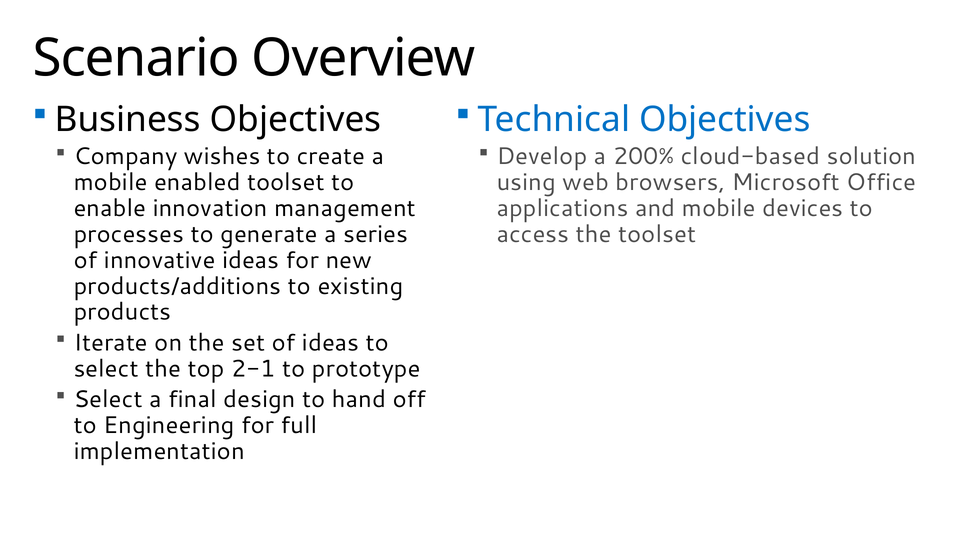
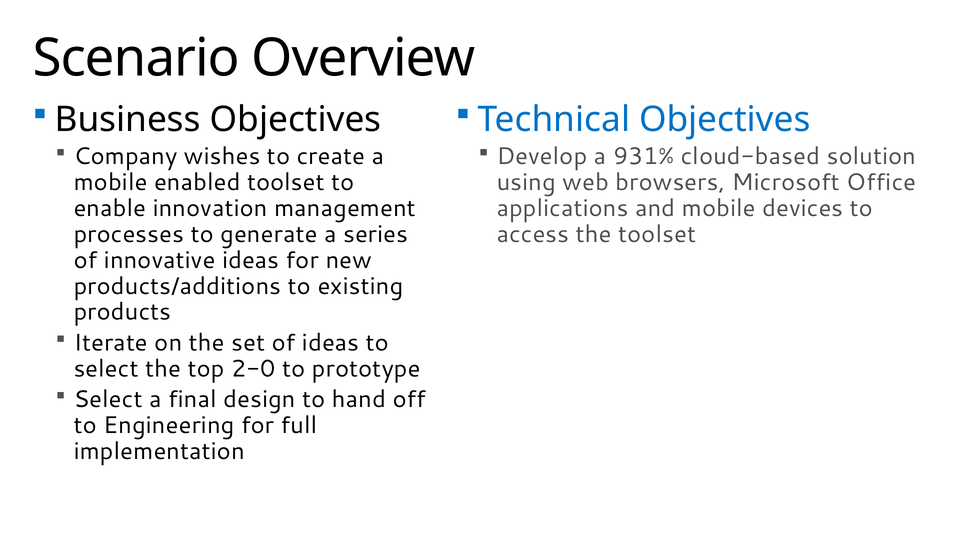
200%: 200% -> 931%
2-1: 2-1 -> 2-0
